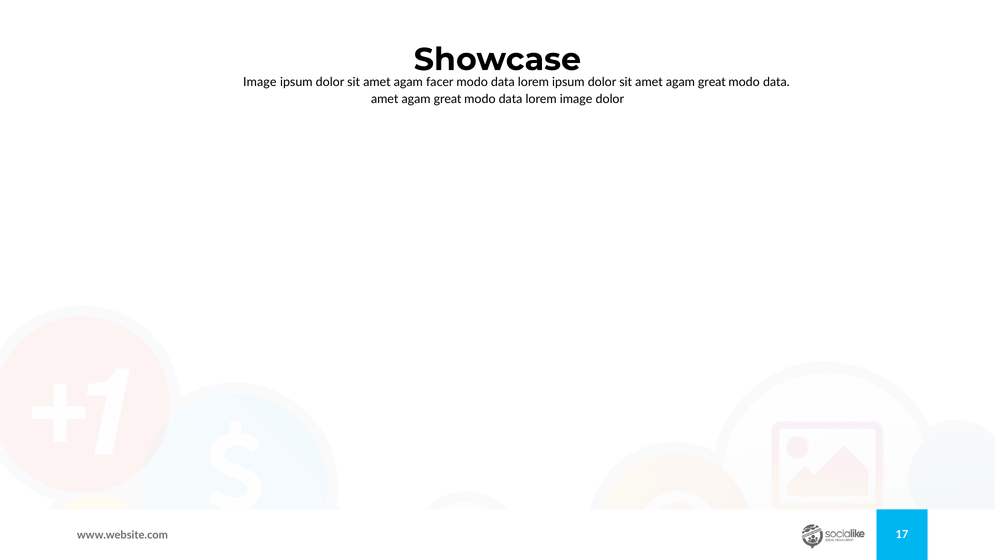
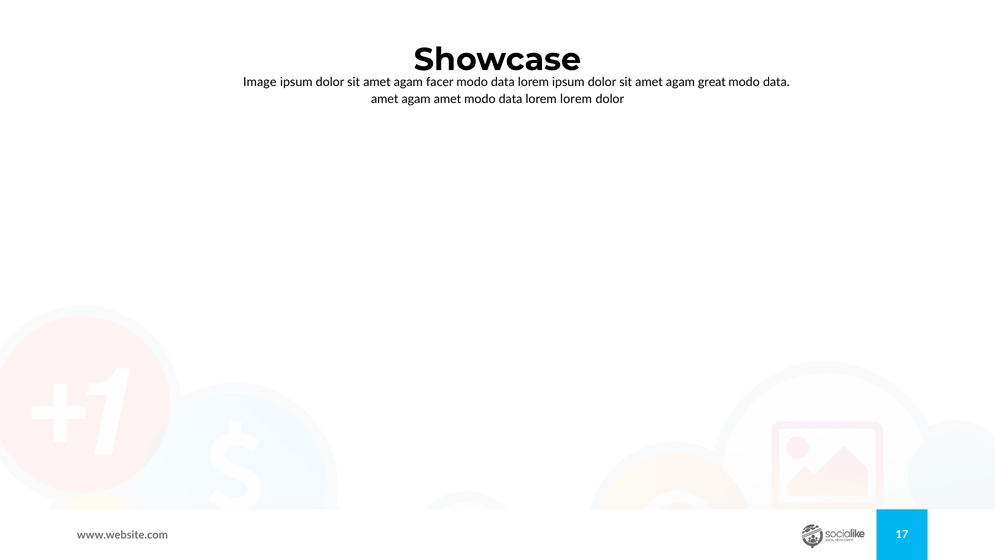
great at (448, 99): great -> amet
lorem image: image -> lorem
